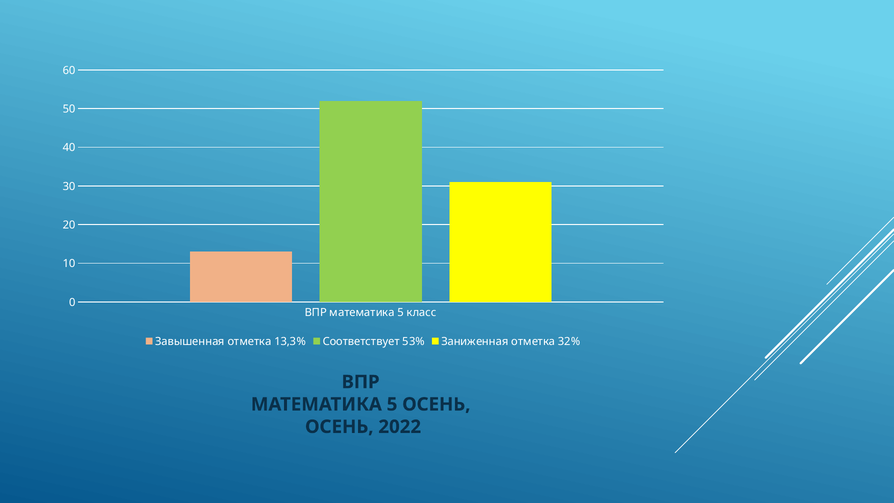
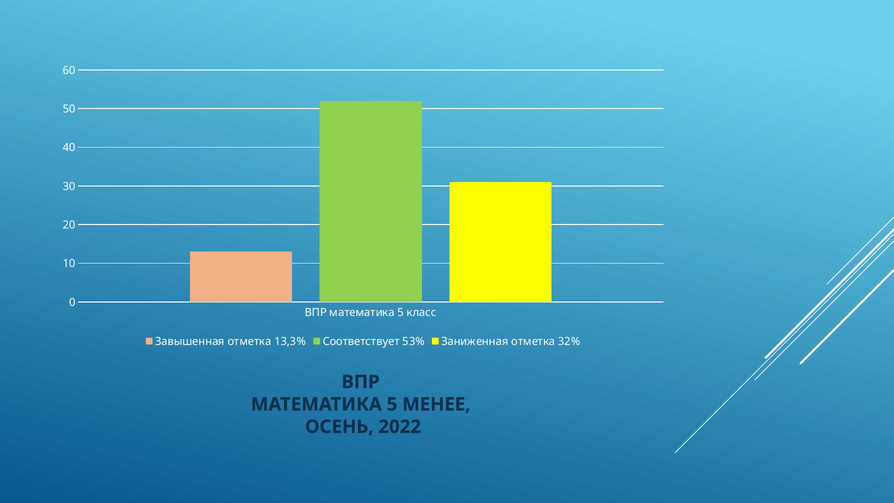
5 ОСЕНЬ: ОСЕНЬ -> МЕНЕЕ
